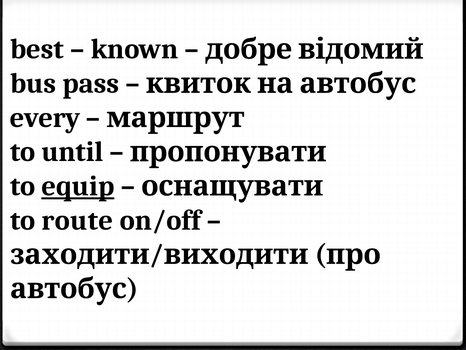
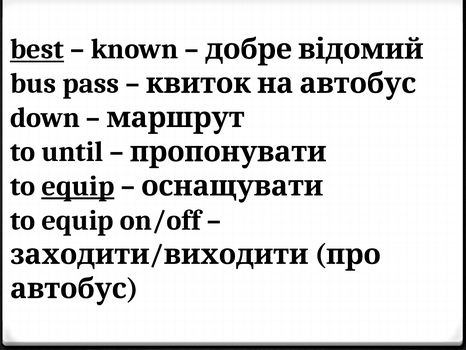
best underline: none -> present
every: every -> down
route at (77, 220): route -> equip
